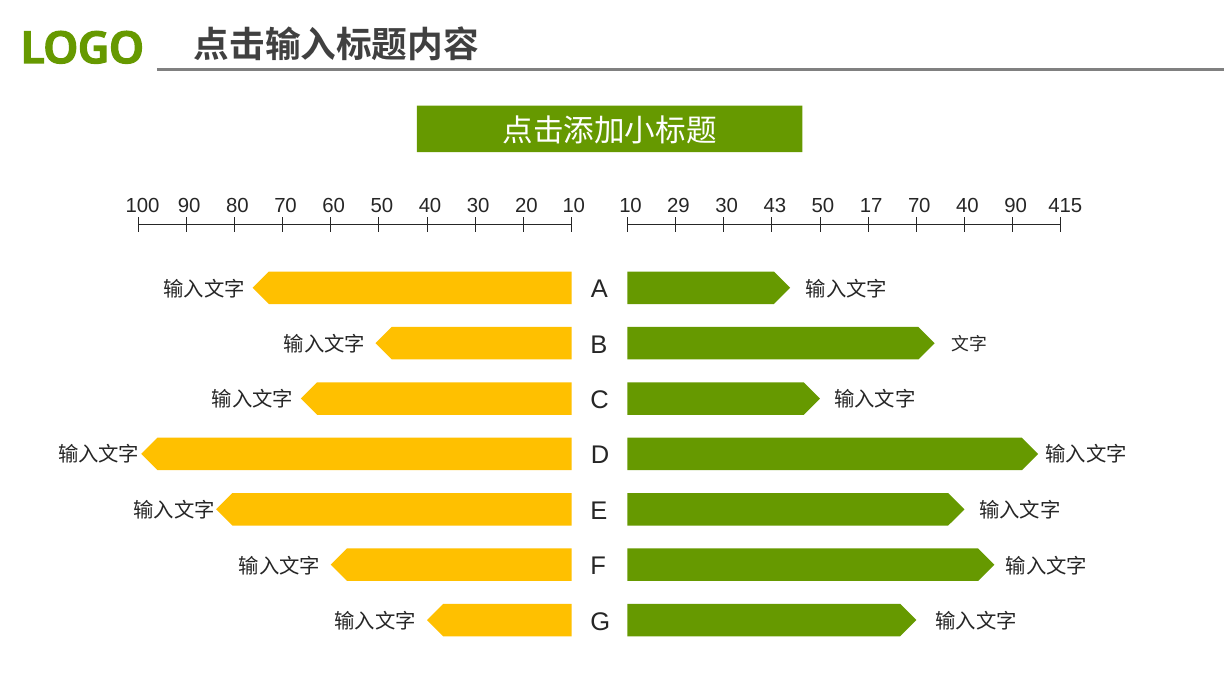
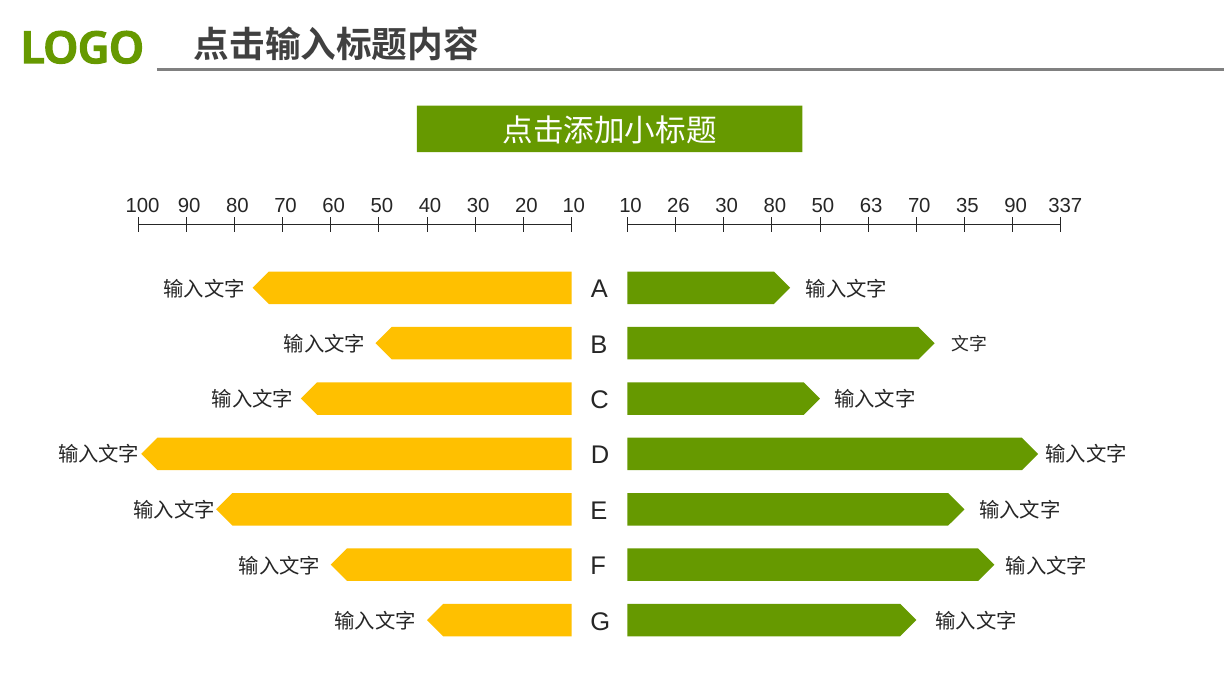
29: 29 -> 26
30 43: 43 -> 80
17: 17 -> 63
70 40: 40 -> 35
415: 415 -> 337
